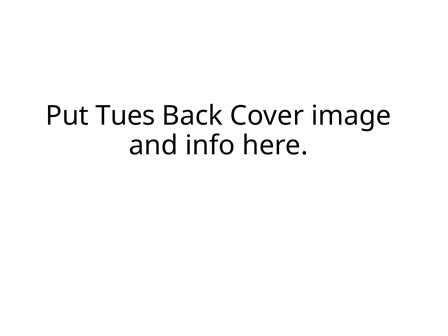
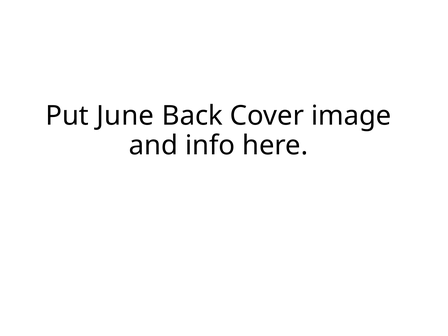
Tues: Tues -> June
